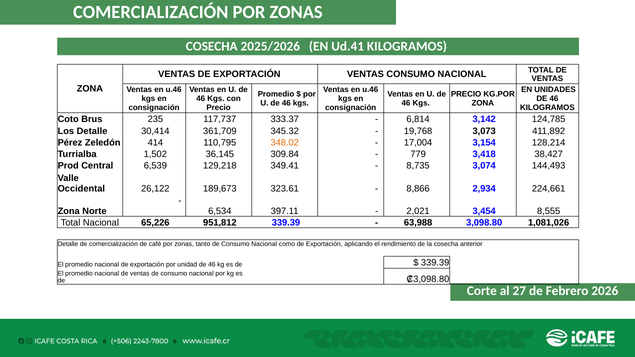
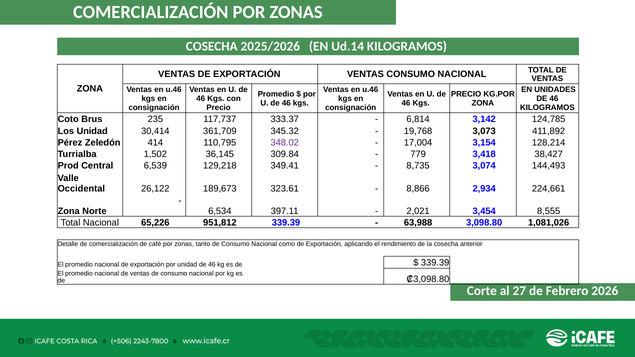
Ud.41: Ud.41 -> Ud.14
Los Detalle: Detalle -> Unidad
348.02 colour: orange -> purple
